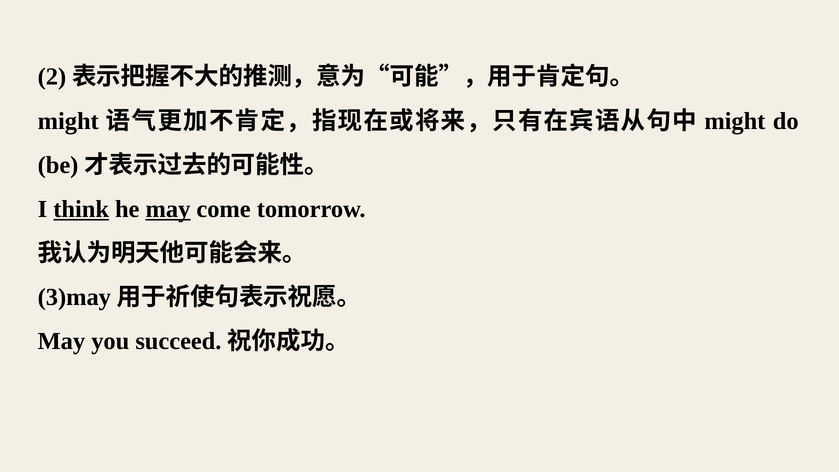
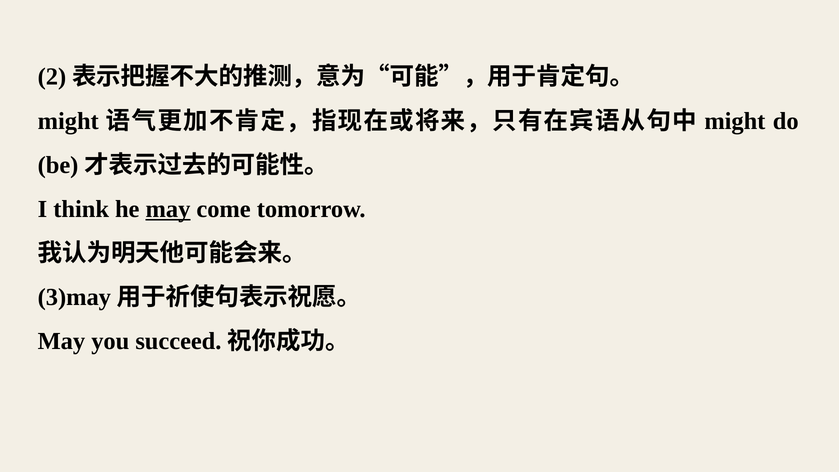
think underline: present -> none
